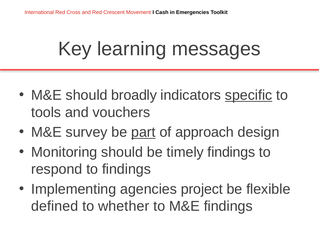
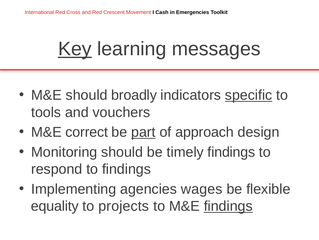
Key underline: none -> present
survey: survey -> correct
project: project -> wages
defined: defined -> equality
whether: whether -> projects
findings at (228, 206) underline: none -> present
